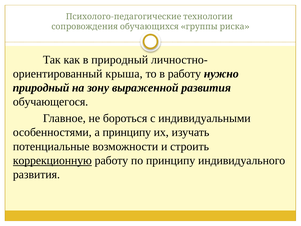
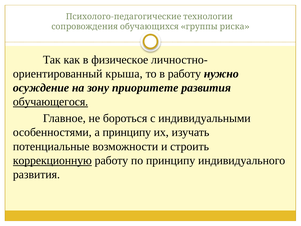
в природный: природный -> физическое
природный at (41, 88): природный -> осуждение
выраженной: выраженной -> приоритете
обучающегося underline: none -> present
